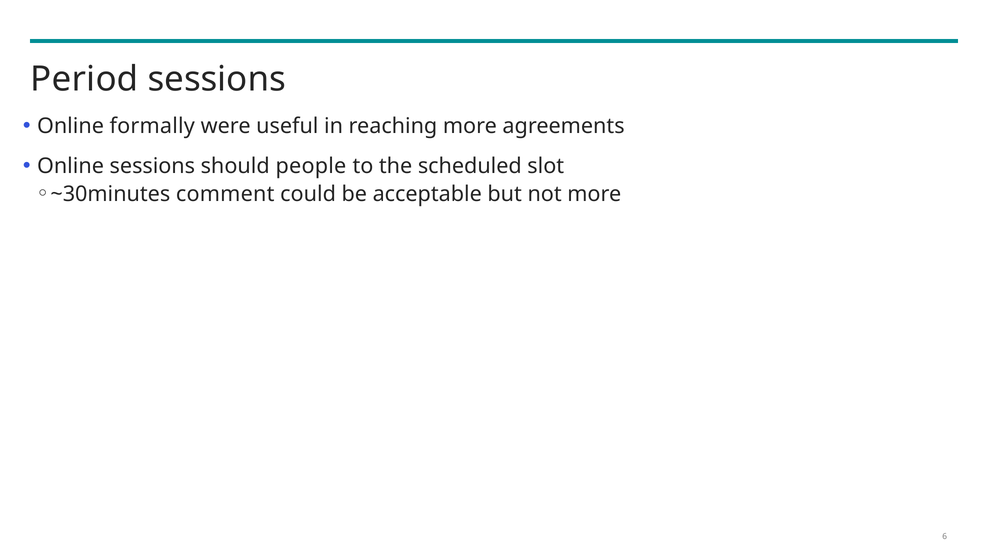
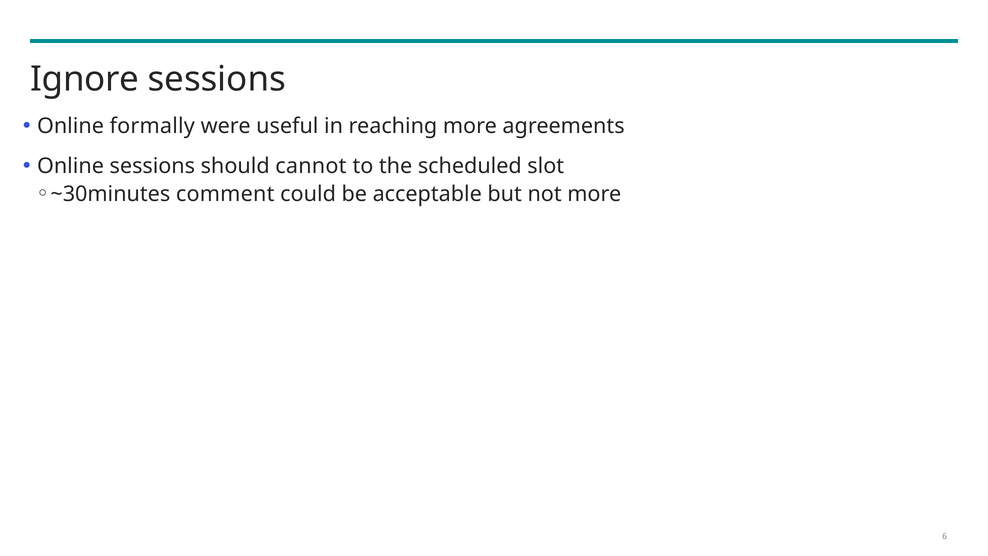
Period: Period -> Ignore
people: people -> cannot
